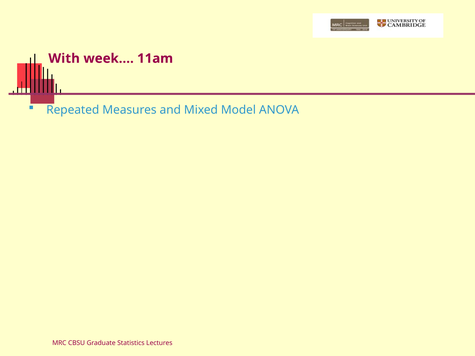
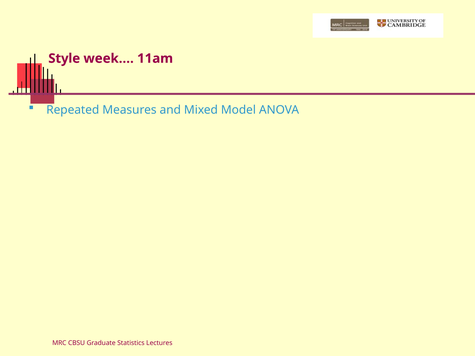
With: With -> Style
